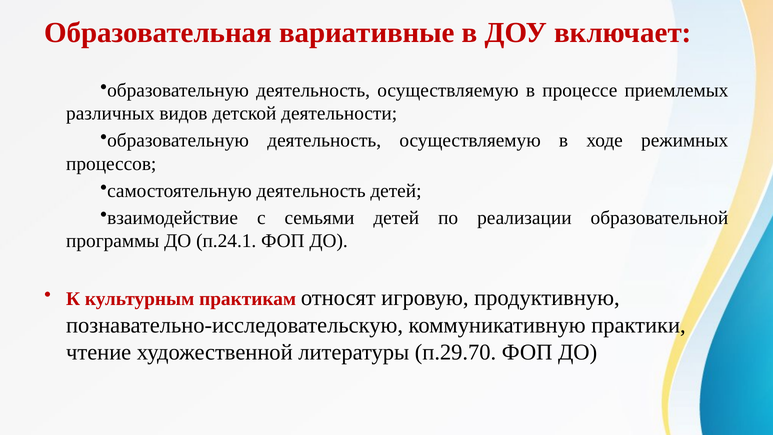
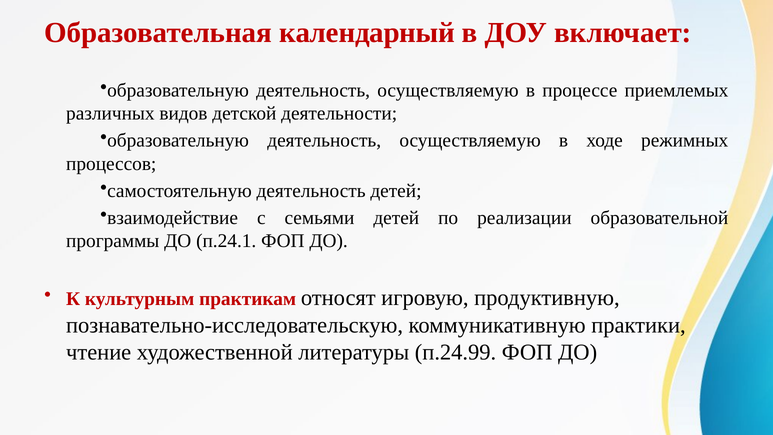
вариативные: вариативные -> календарный
п.29.70: п.29.70 -> п.24.99
